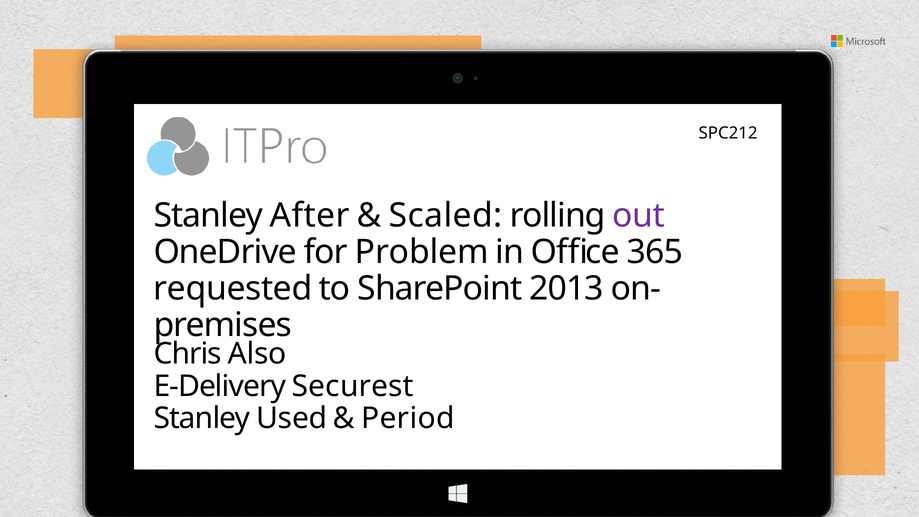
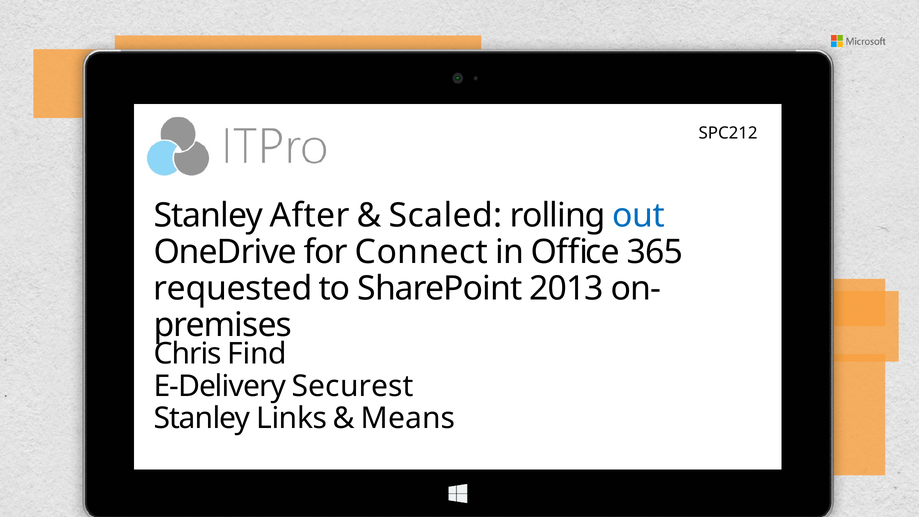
out colour: purple -> blue
Problem: Problem -> Connect
Also: Also -> Find
Used: Used -> Links
Period: Period -> Means
